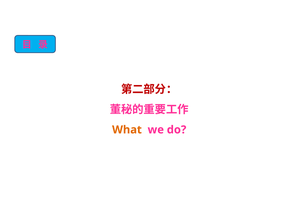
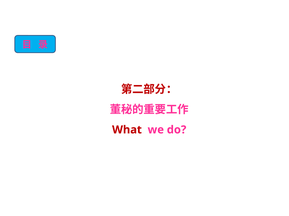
What colour: orange -> red
